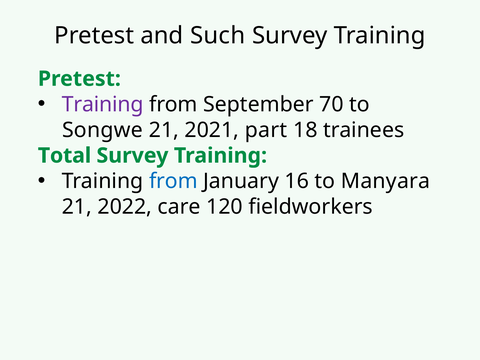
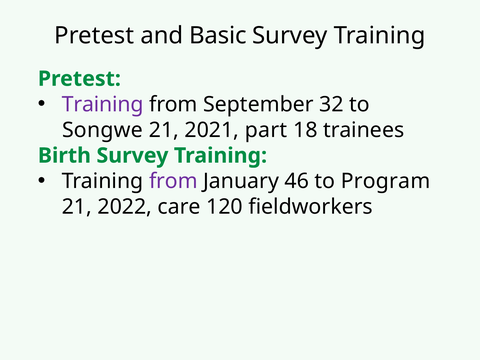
Such: Such -> Basic
70: 70 -> 32
Total: Total -> Birth
from at (173, 181) colour: blue -> purple
16: 16 -> 46
Manyara: Manyara -> Program
